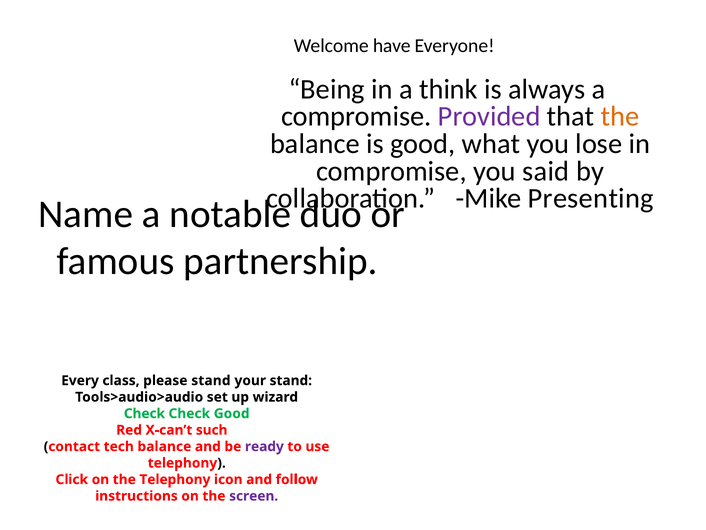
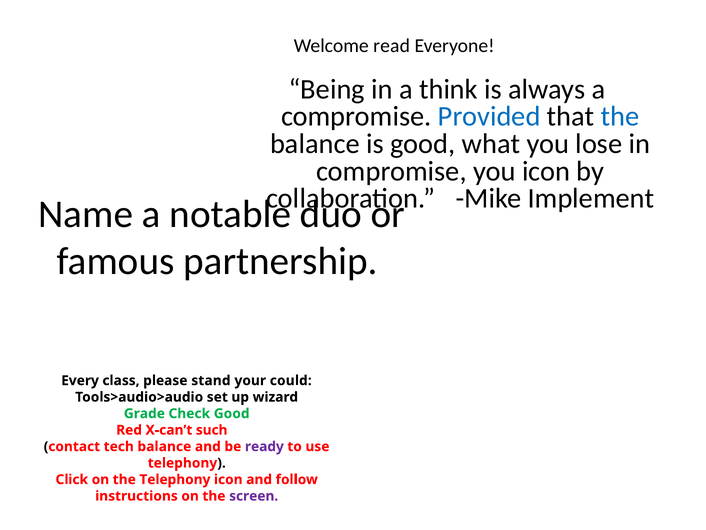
have: have -> read
Provided colour: purple -> blue
the at (620, 116) colour: orange -> blue
you said: said -> icon
Presenting: Presenting -> Implement
your stand: stand -> could
Check at (144, 413): Check -> Grade
